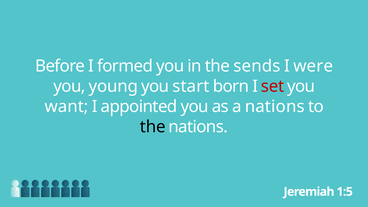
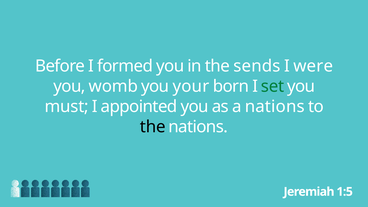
young: young -> womb
start: start -> your
set colour: red -> green
want: want -> must
